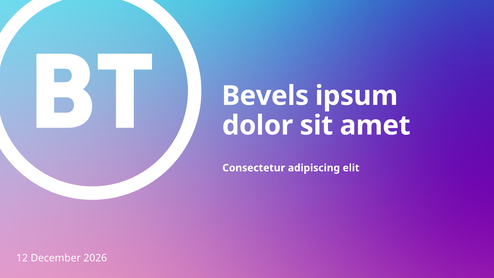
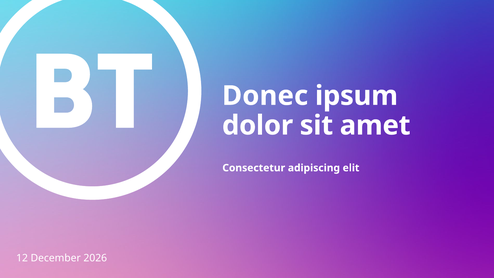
Bevels: Bevels -> Donec
